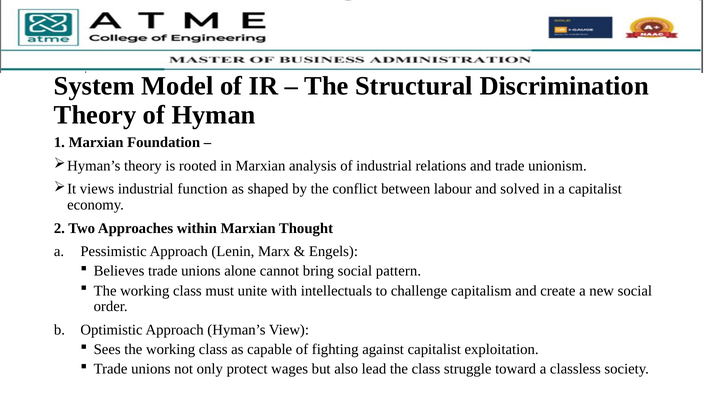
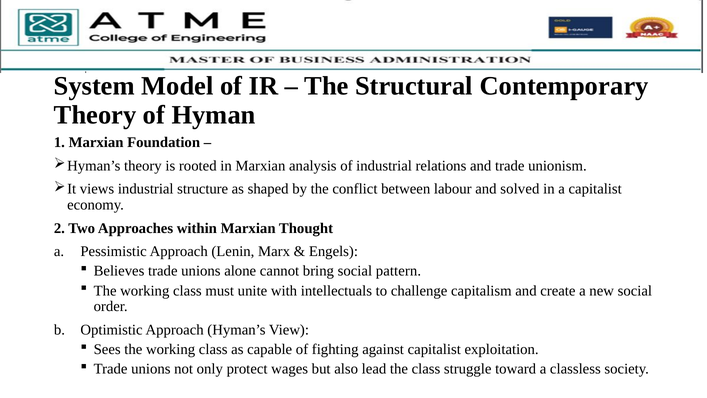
Discrimination: Discrimination -> Contemporary
function: function -> structure
